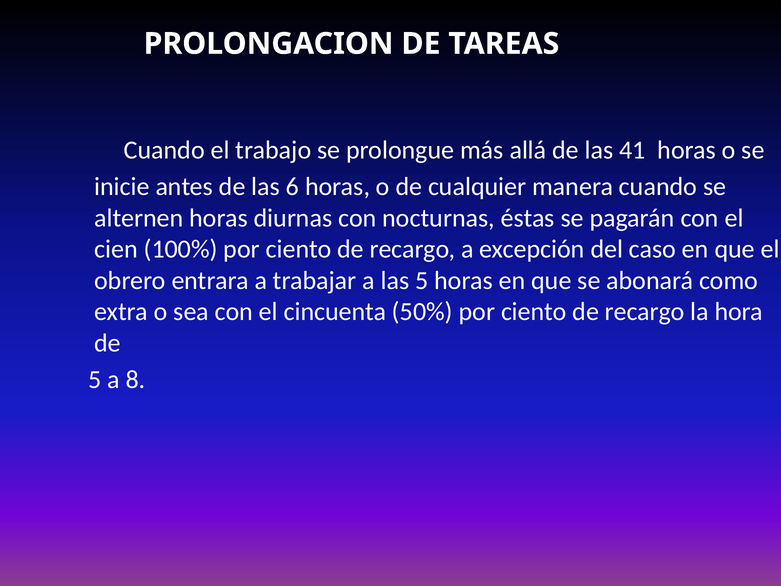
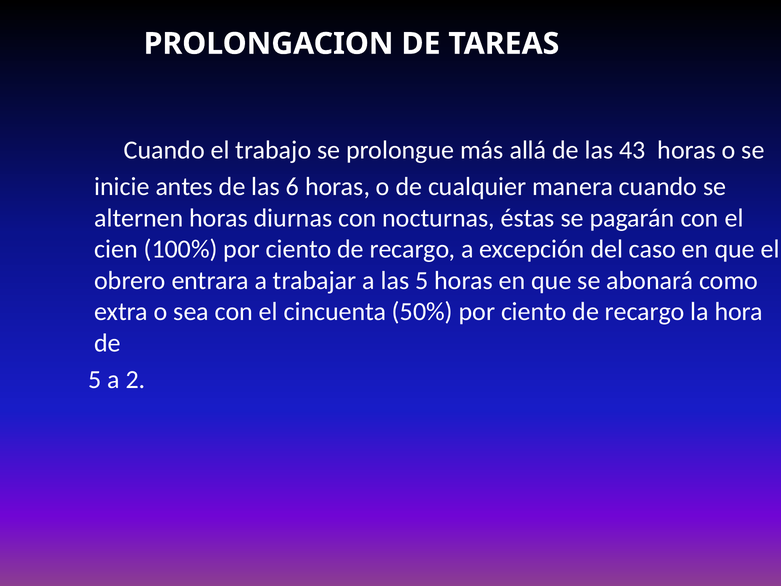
41: 41 -> 43
8: 8 -> 2
